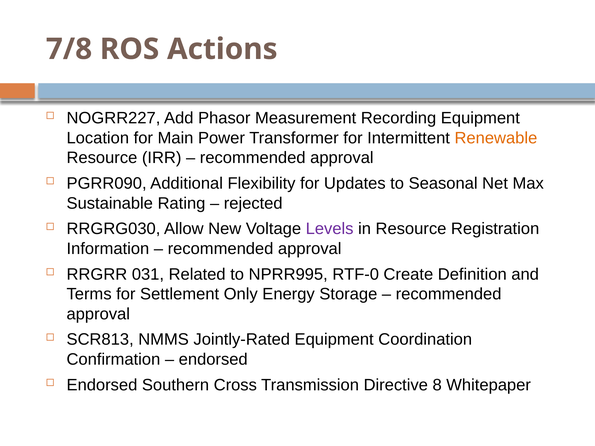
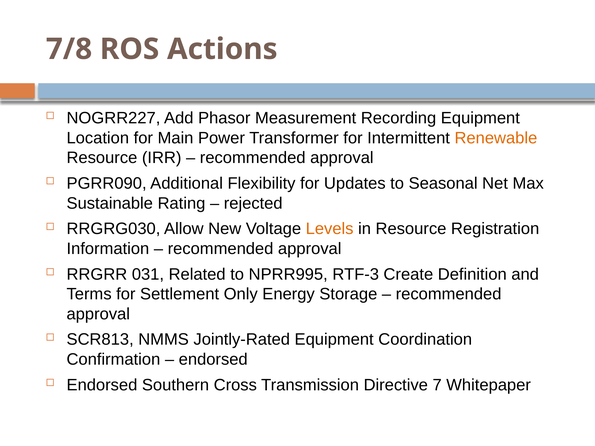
Levels colour: purple -> orange
RTF-0: RTF-0 -> RTF-3
8: 8 -> 7
